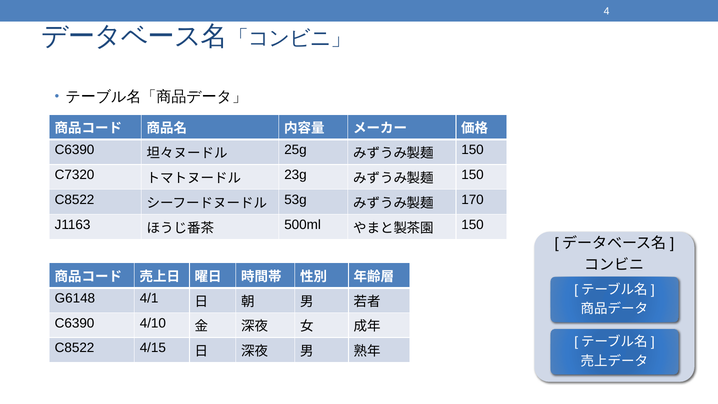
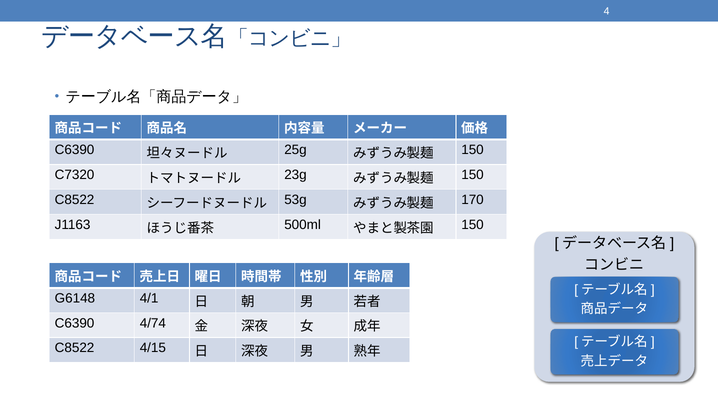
4/10: 4/10 -> 4/74
